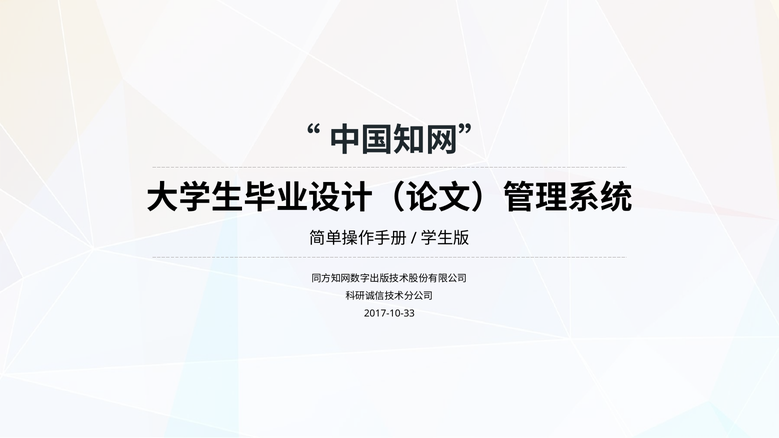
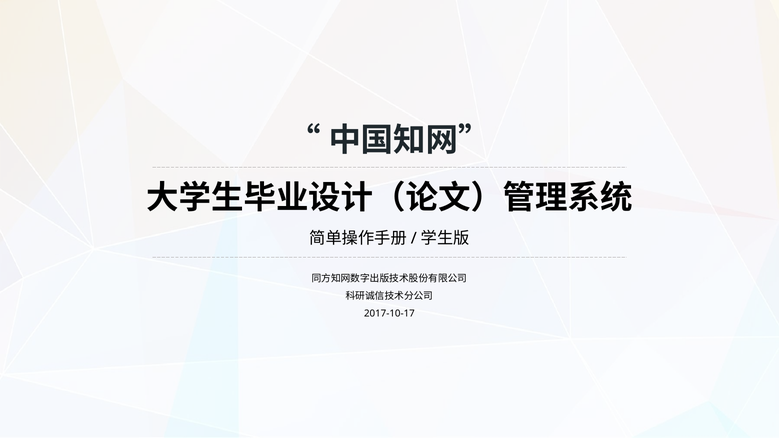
2017-10-33: 2017-10-33 -> 2017-10-17
